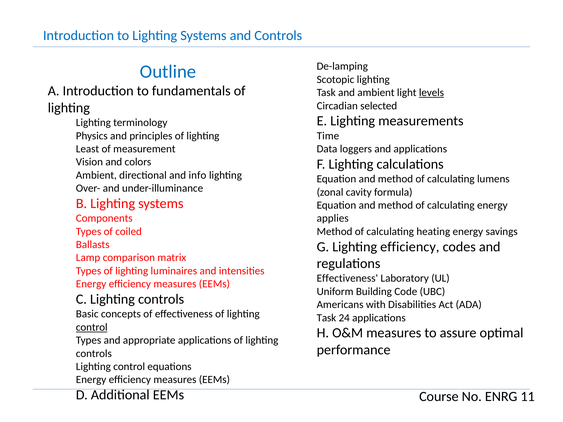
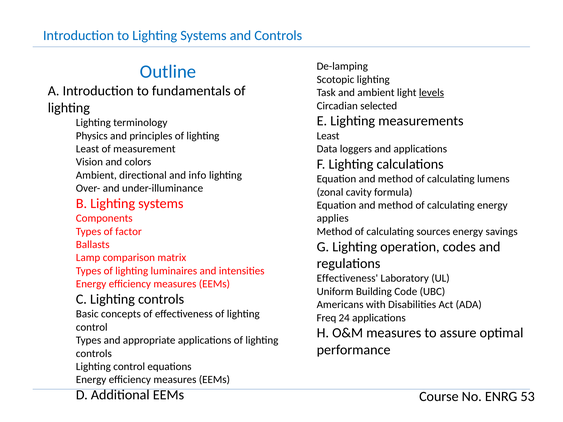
Time at (328, 136): Time -> Least
coiled: coiled -> factor
heating: heating -> sources
Lighting efficiency: efficiency -> operation
Task at (326, 318): Task -> Freq
control at (92, 327) underline: present -> none
11: 11 -> 53
